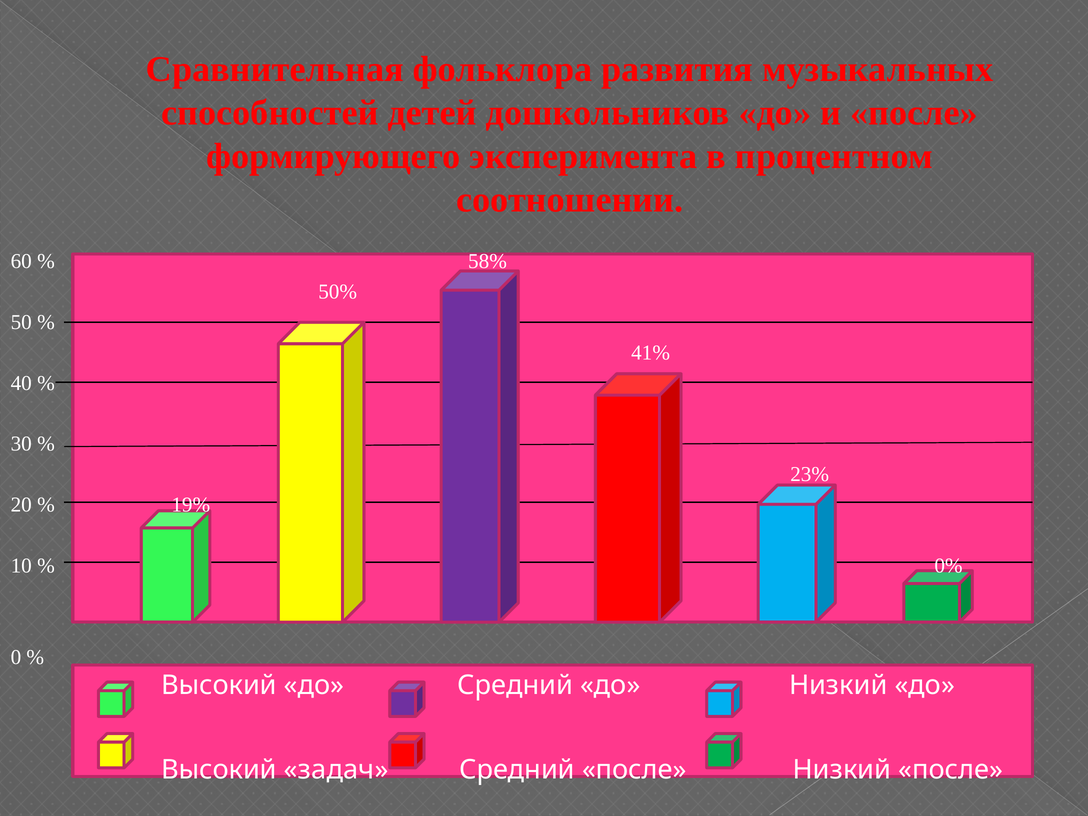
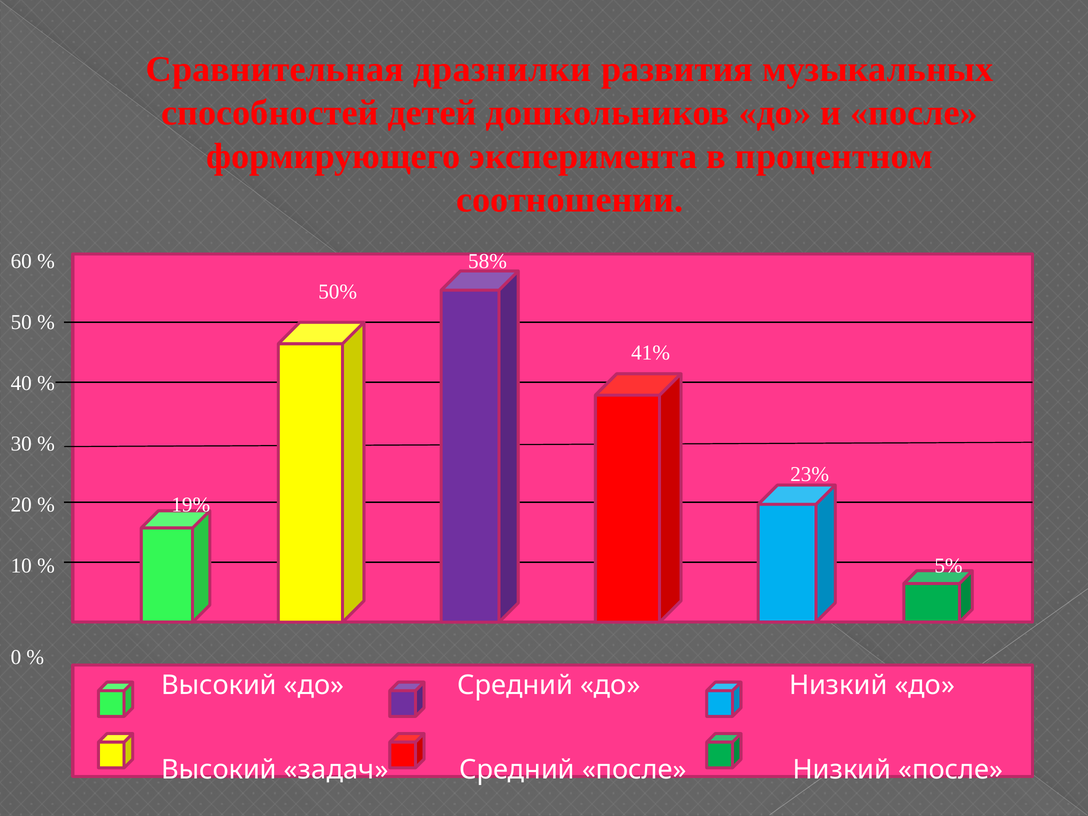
фольклора: фольклора -> дразнилки
0%: 0% -> 5%
